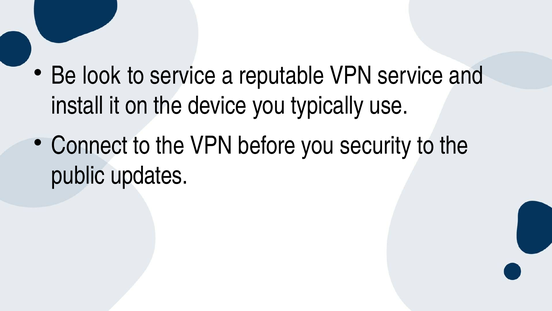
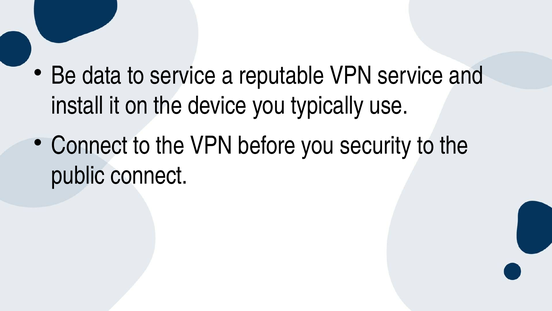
look: look -> data
public updates: updates -> connect
